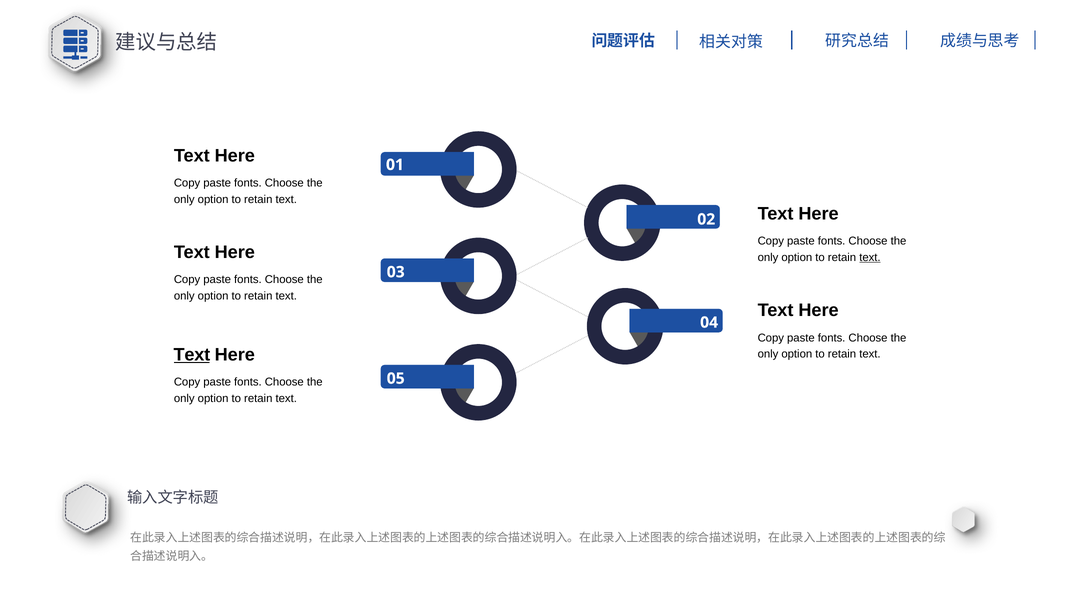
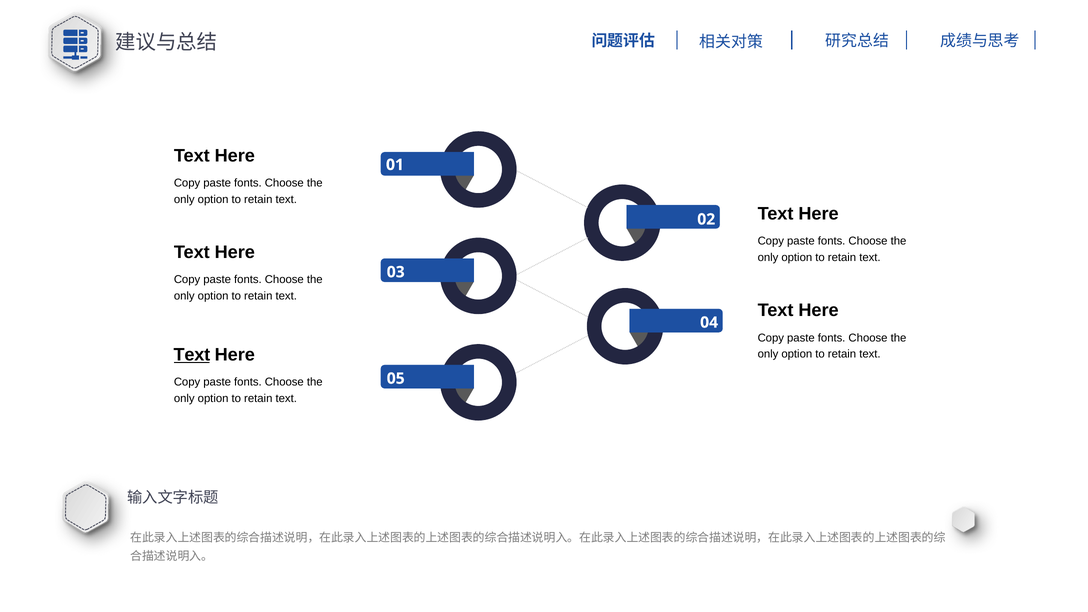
text at (870, 257) underline: present -> none
